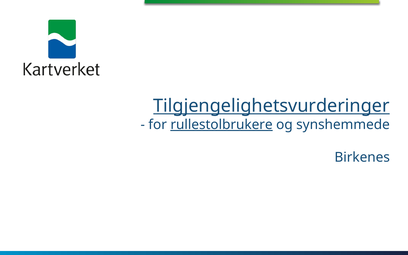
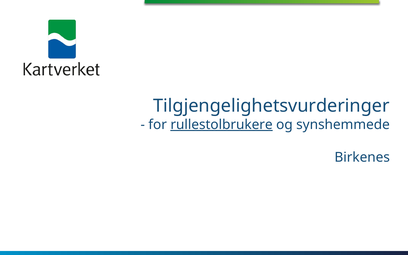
Tilgjengelighetsvurderinger underline: present -> none
